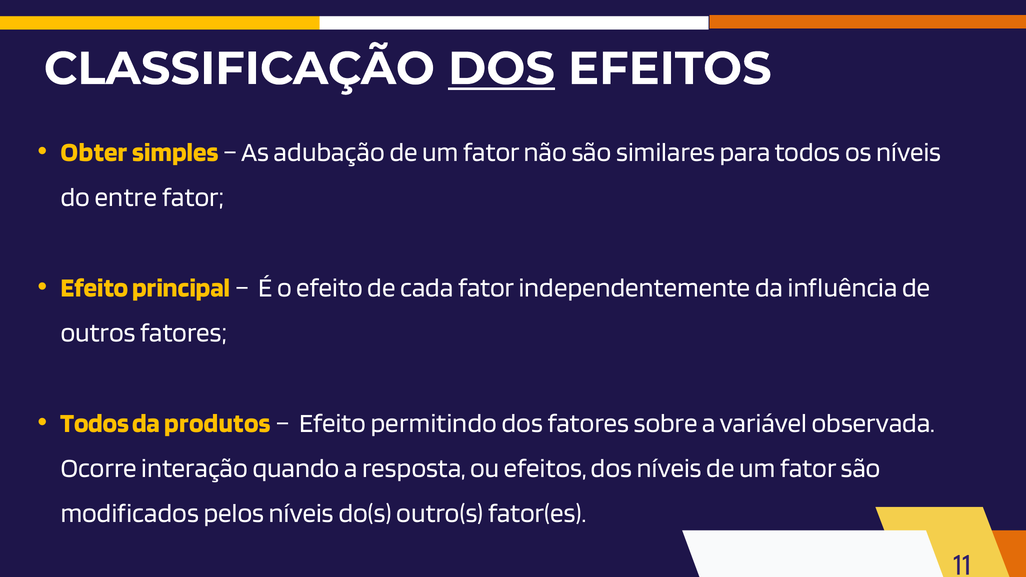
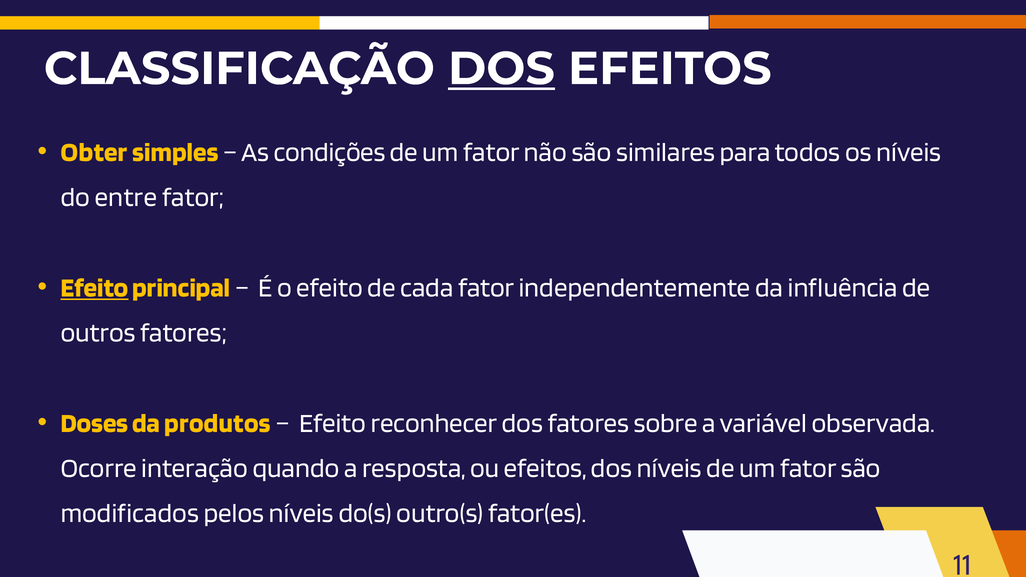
adubação: adubação -> condições
Efeito at (94, 288) underline: none -> present
Todos at (95, 423): Todos -> Doses
permitindo: permitindo -> reconhecer
